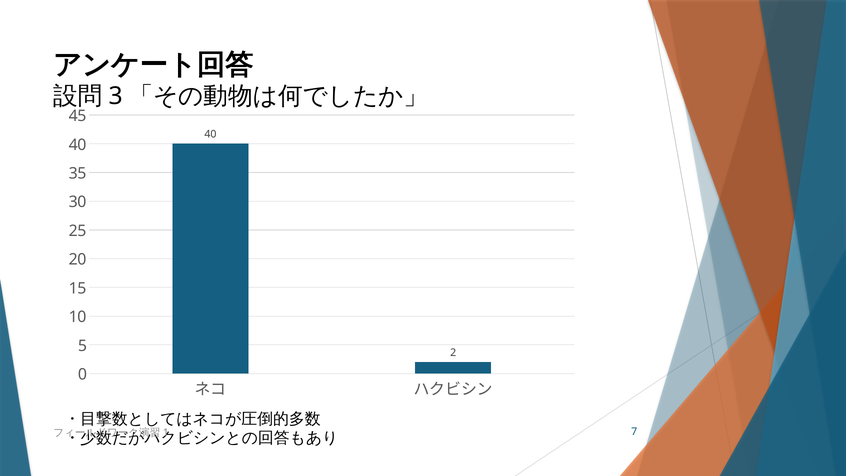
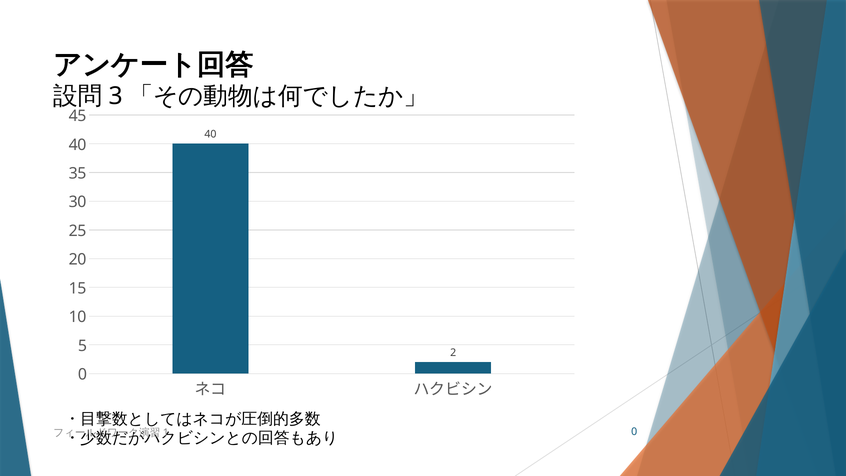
7 at (634, 432): 7 -> 0
